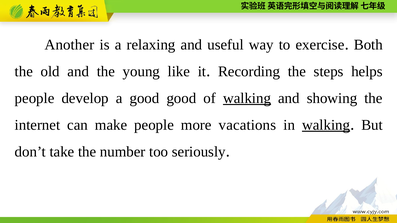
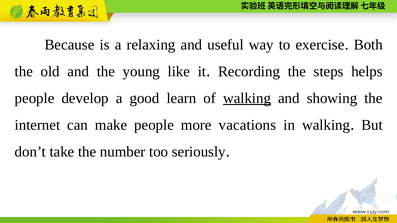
Another: Another -> Because
good good: good -> learn
walking at (326, 125) underline: present -> none
